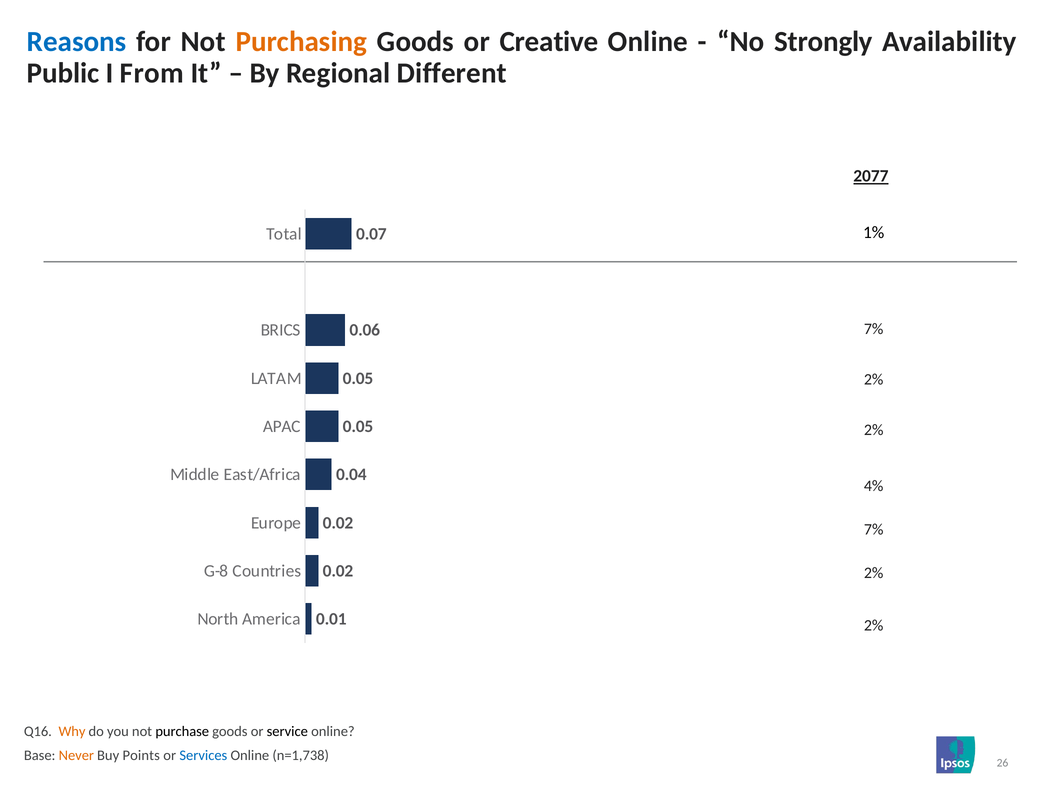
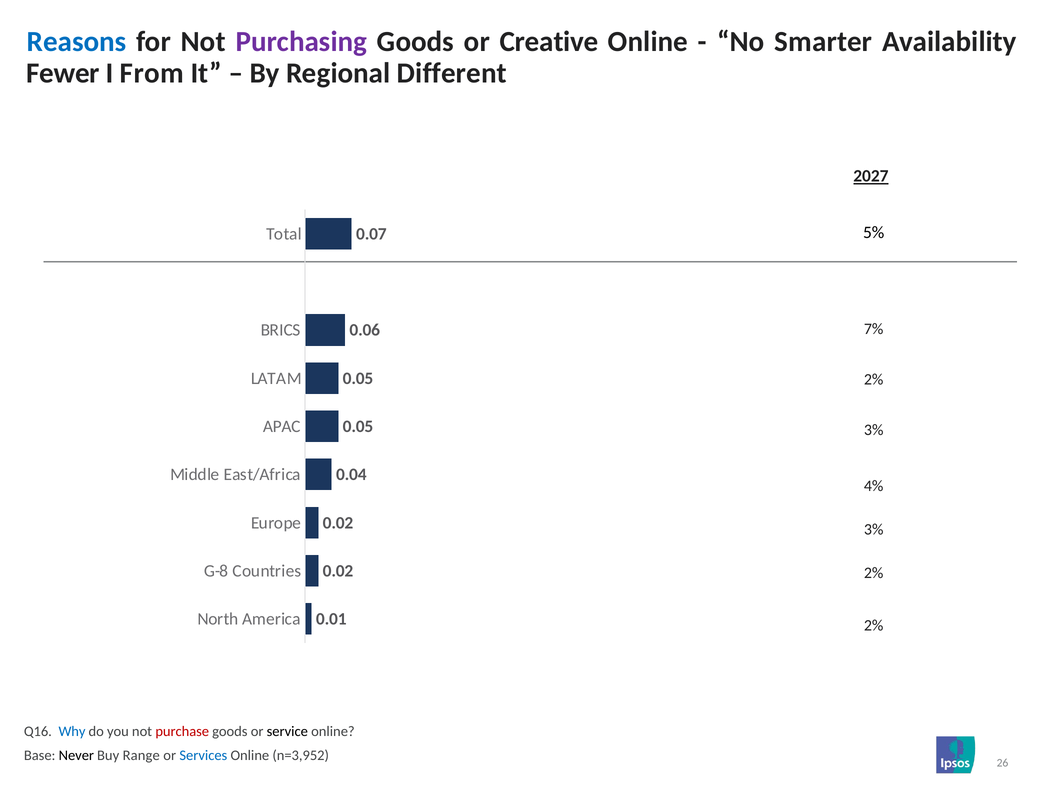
Purchasing colour: orange -> purple
Strongly: Strongly -> Smarter
Public: Public -> Fewer
2077: 2077 -> 2027
1%: 1% -> 5%
2% at (874, 430): 2% -> 3%
7% at (874, 530): 7% -> 3%
Why colour: orange -> blue
purchase colour: black -> red
Never colour: orange -> black
Points: Points -> Range
n=1,738: n=1,738 -> n=3,952
